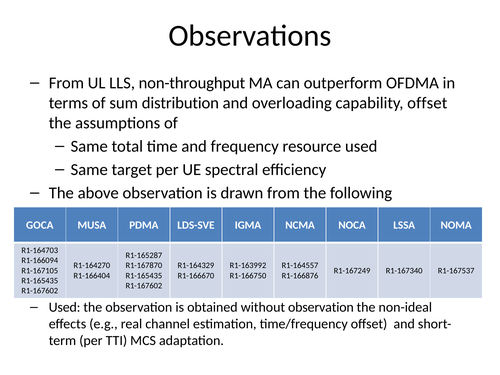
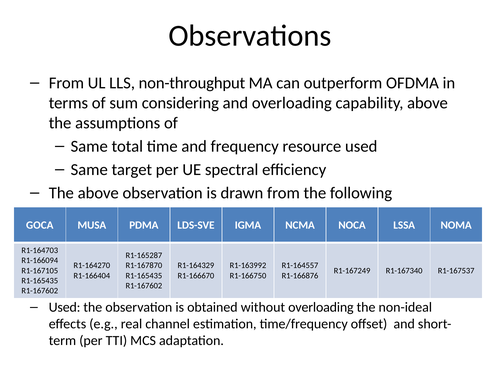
distribution: distribution -> considering
capability offset: offset -> above
without observation: observation -> overloading
